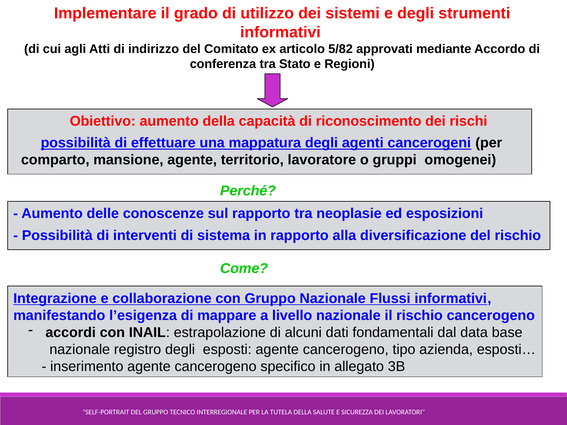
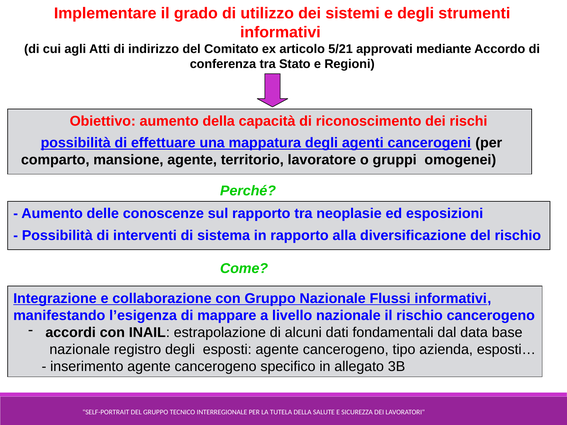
5/82: 5/82 -> 5/21
